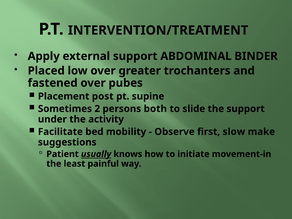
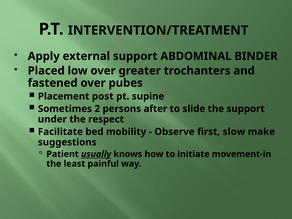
both: both -> after
activity: activity -> respect
